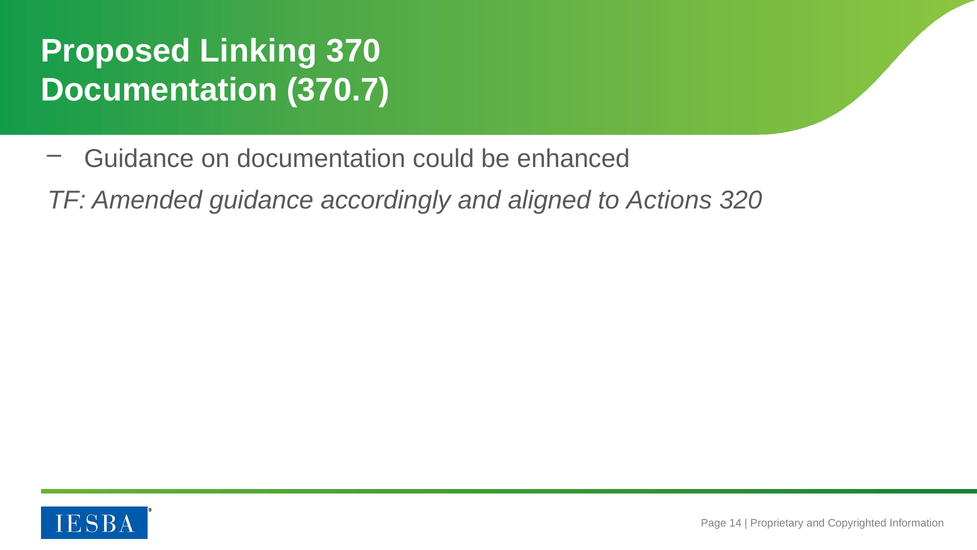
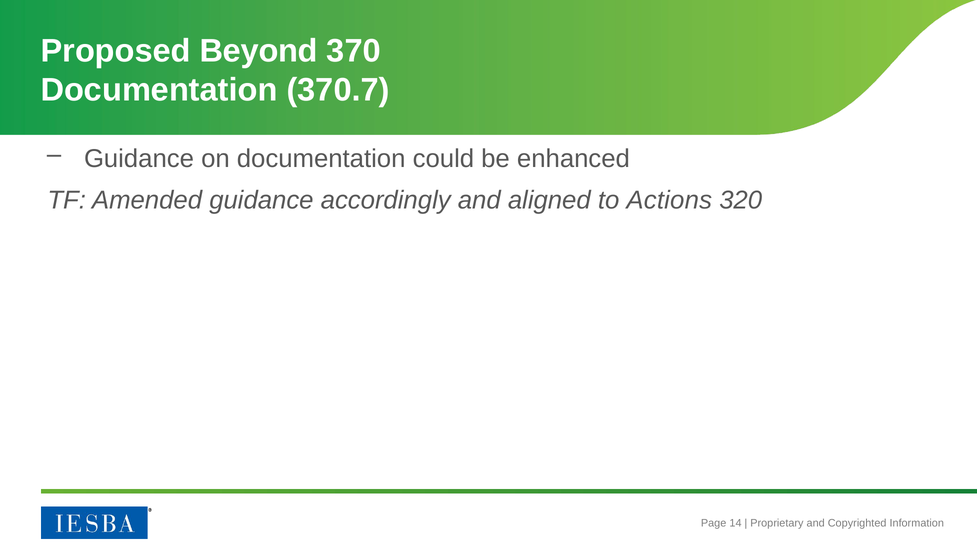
Linking: Linking -> Beyond
